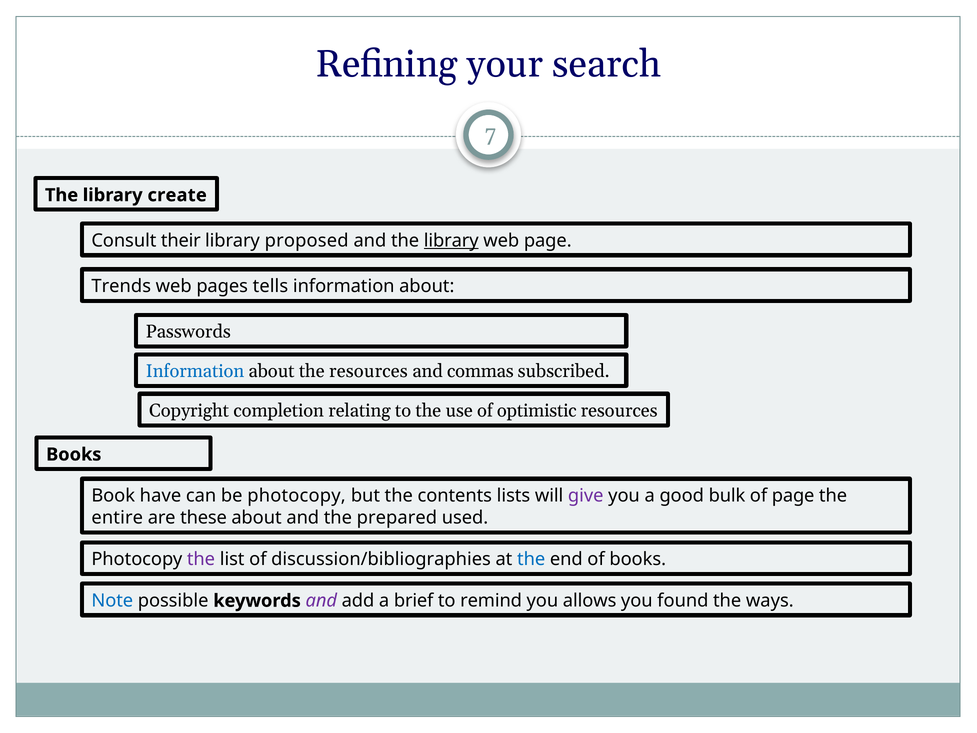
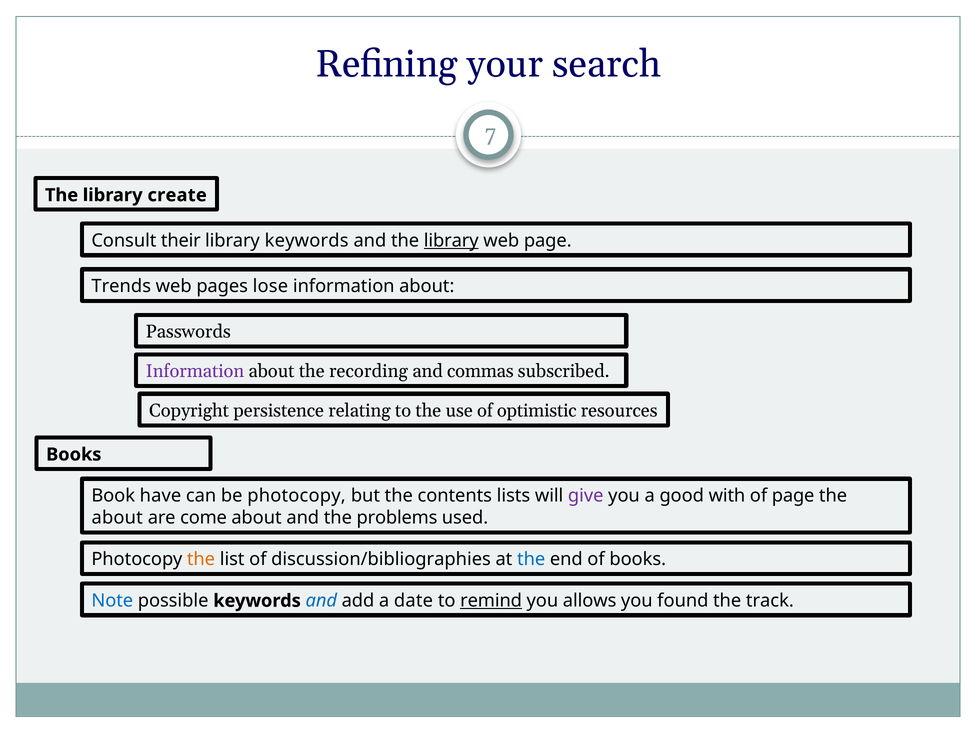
library proposed: proposed -> keywords
tells: tells -> lose
Information at (195, 371) colour: blue -> purple
the resources: resources -> recording
completion: completion -> persistence
bulk: bulk -> with
entire at (117, 518): entire -> about
these: these -> come
prepared: prepared -> problems
the at (201, 559) colour: purple -> orange
and at (321, 601) colour: purple -> blue
brief: brief -> date
remind underline: none -> present
ways: ways -> track
